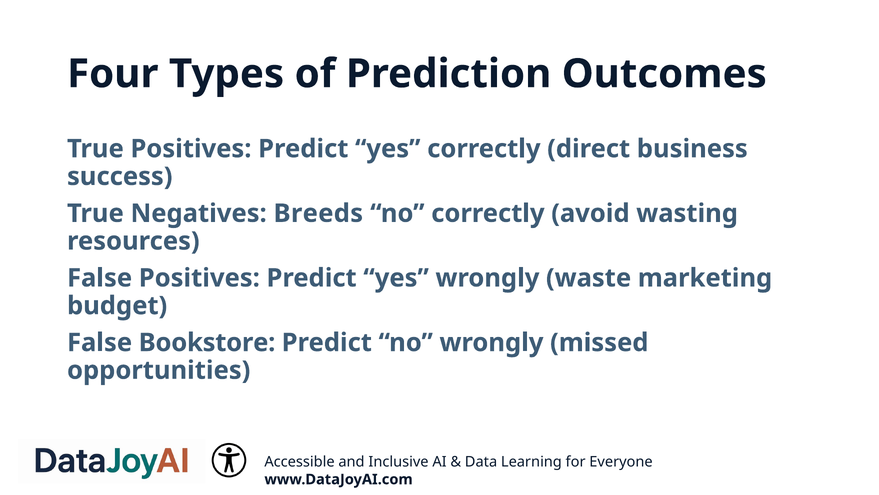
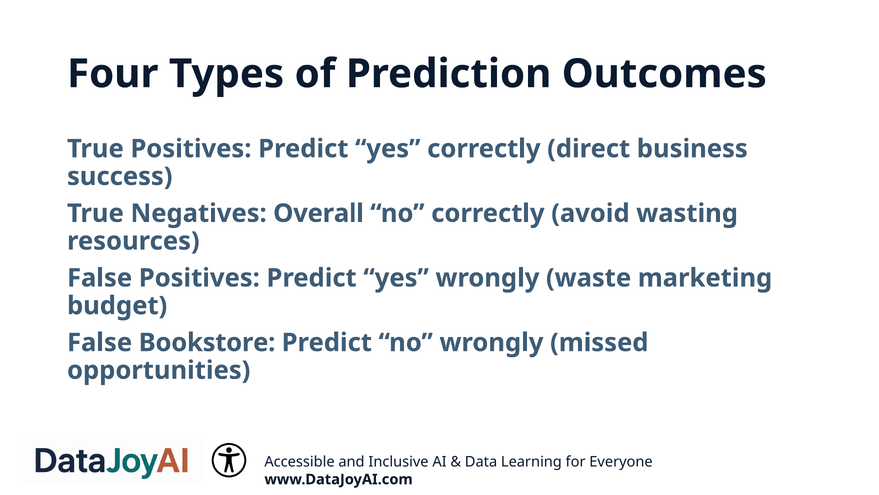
Breeds: Breeds -> Overall
